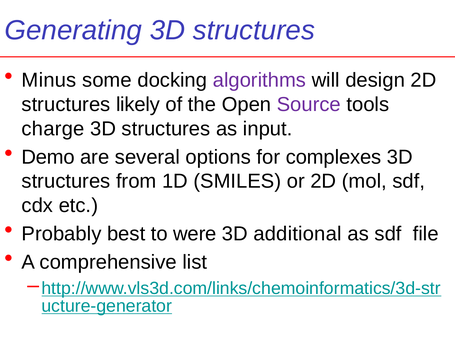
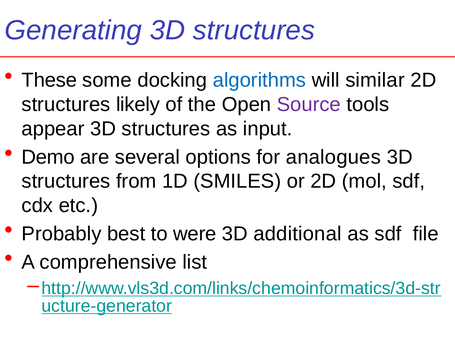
Minus: Minus -> These
algorithms colour: purple -> blue
design: design -> similar
charge: charge -> appear
complexes: complexes -> analogues
